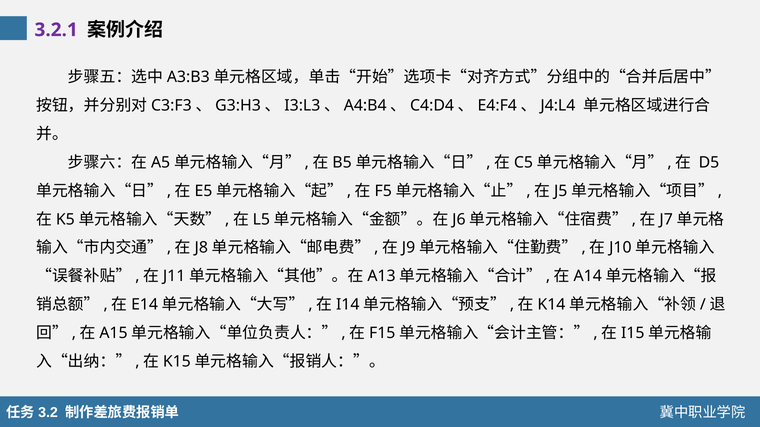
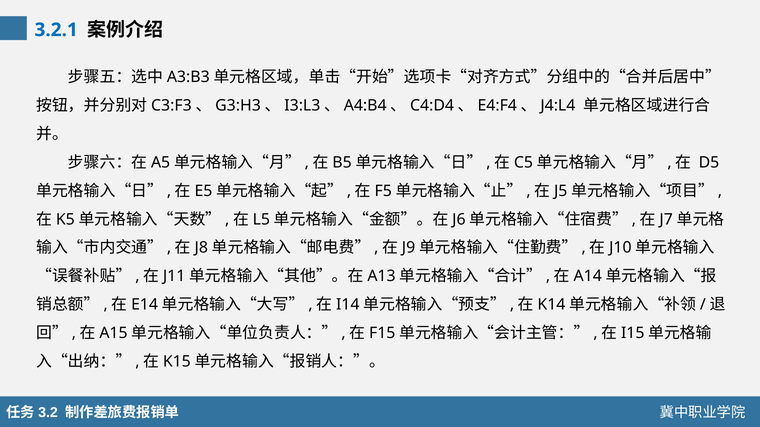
3.2.1 colour: purple -> blue
